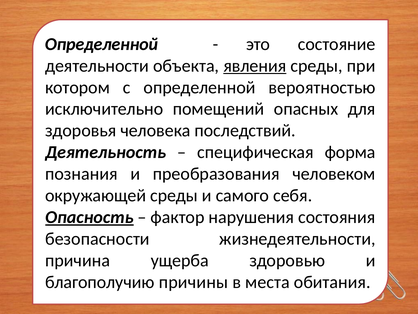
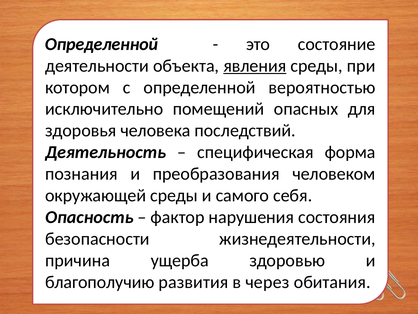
Опасность underline: present -> none
причины: причины -> развития
места: места -> через
